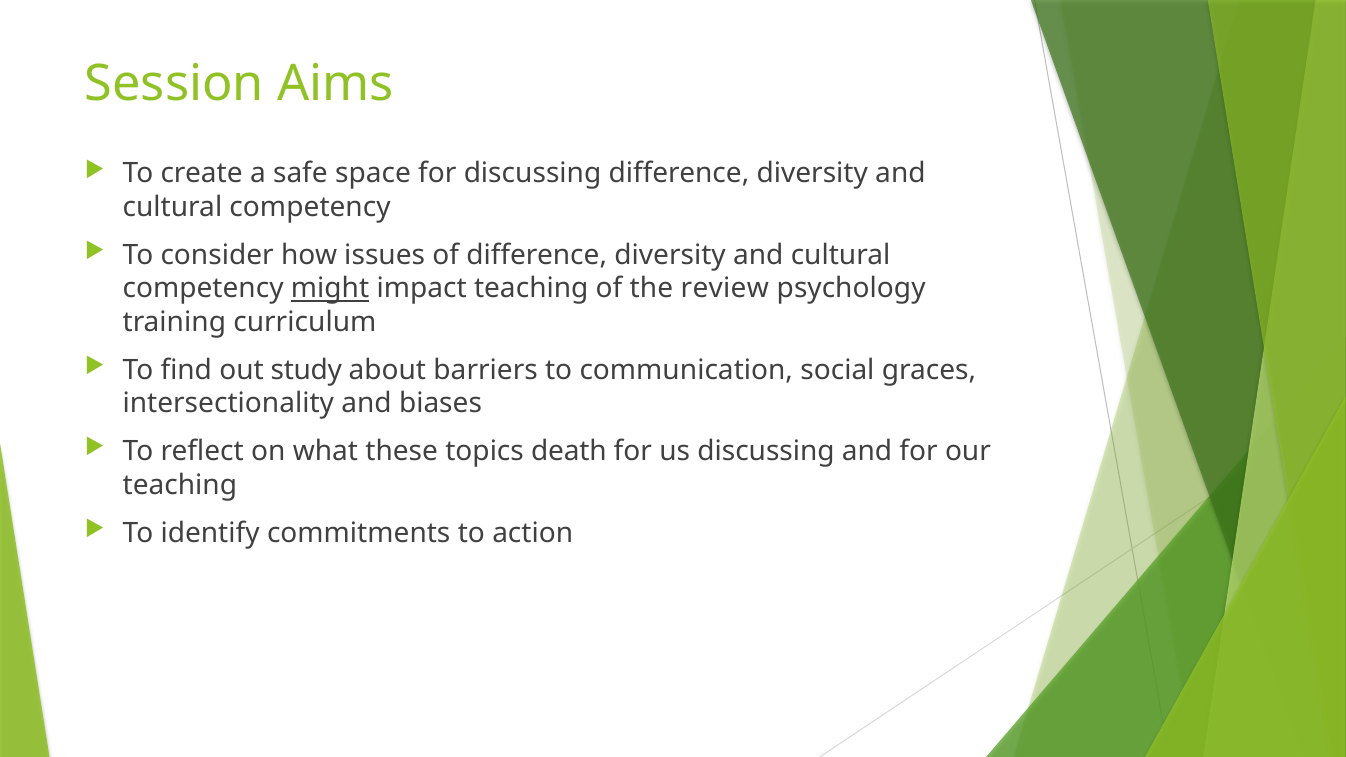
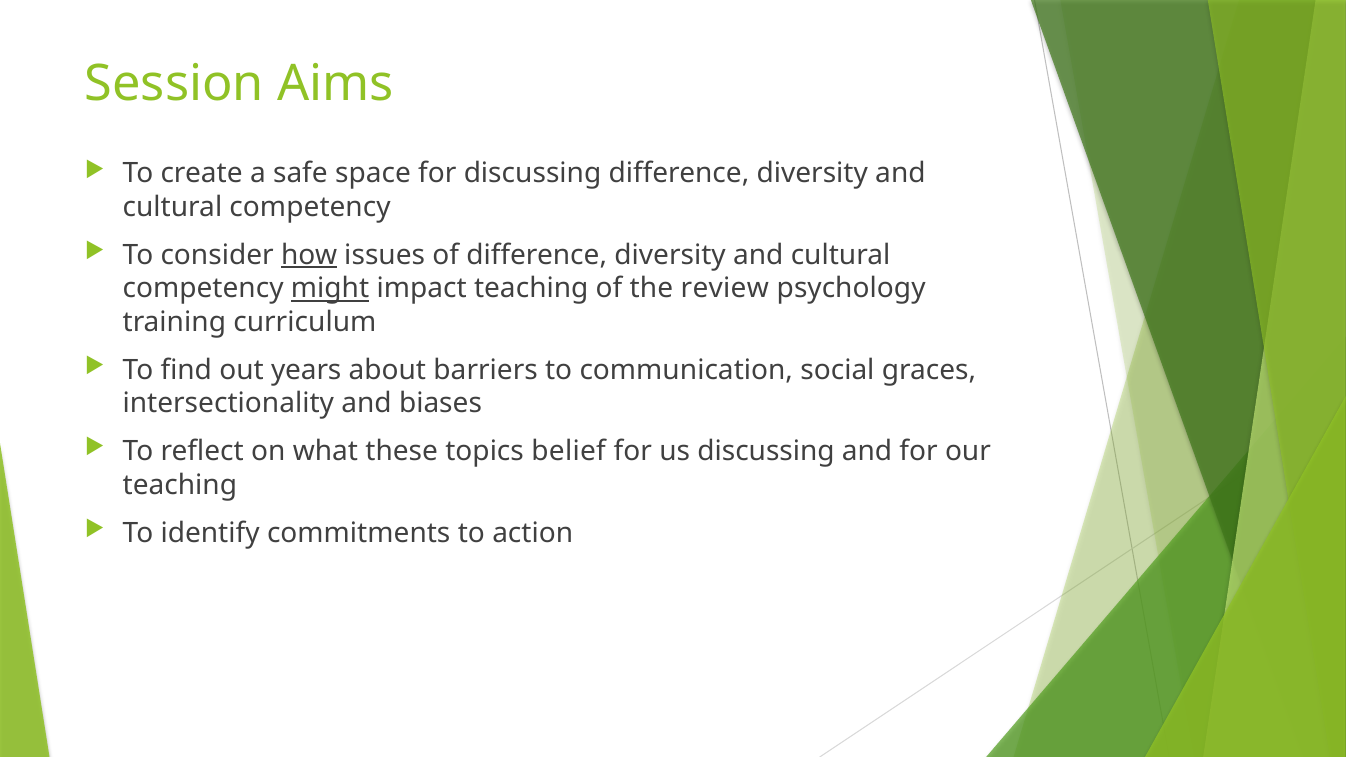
how underline: none -> present
study: study -> years
death: death -> belief
